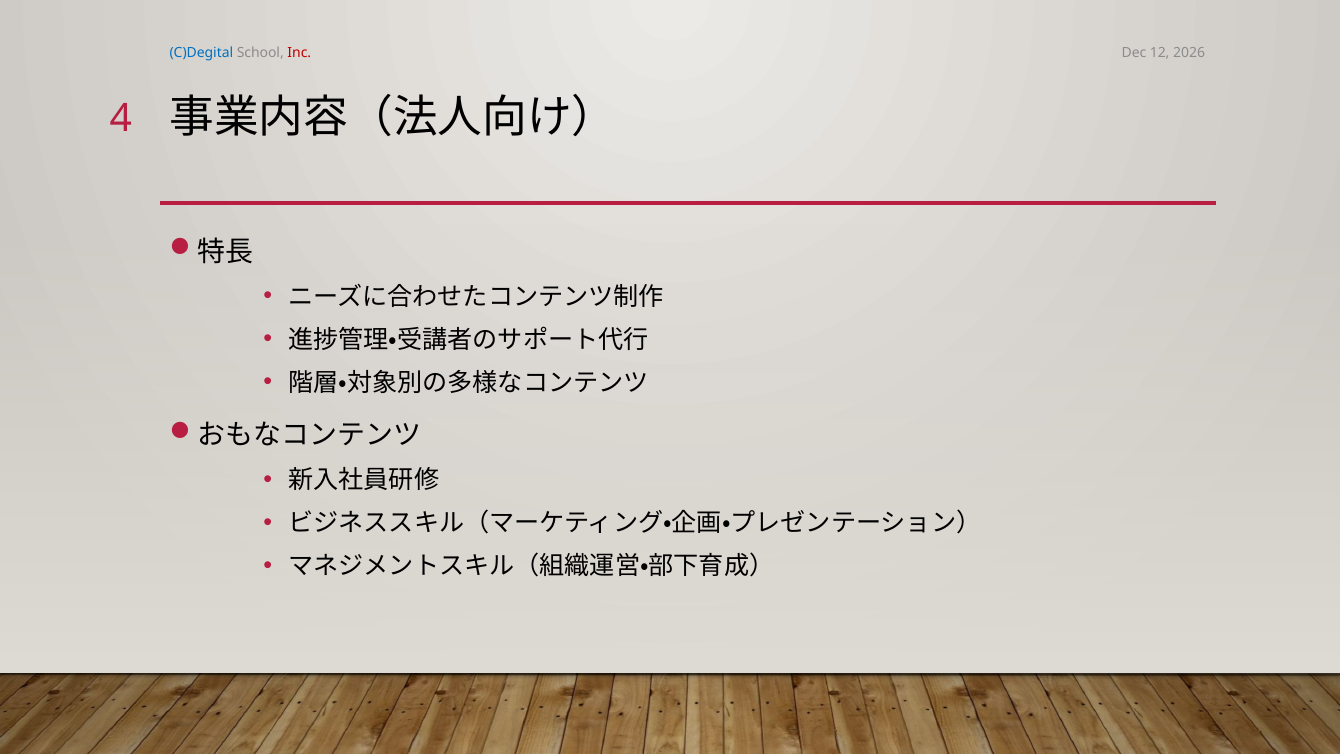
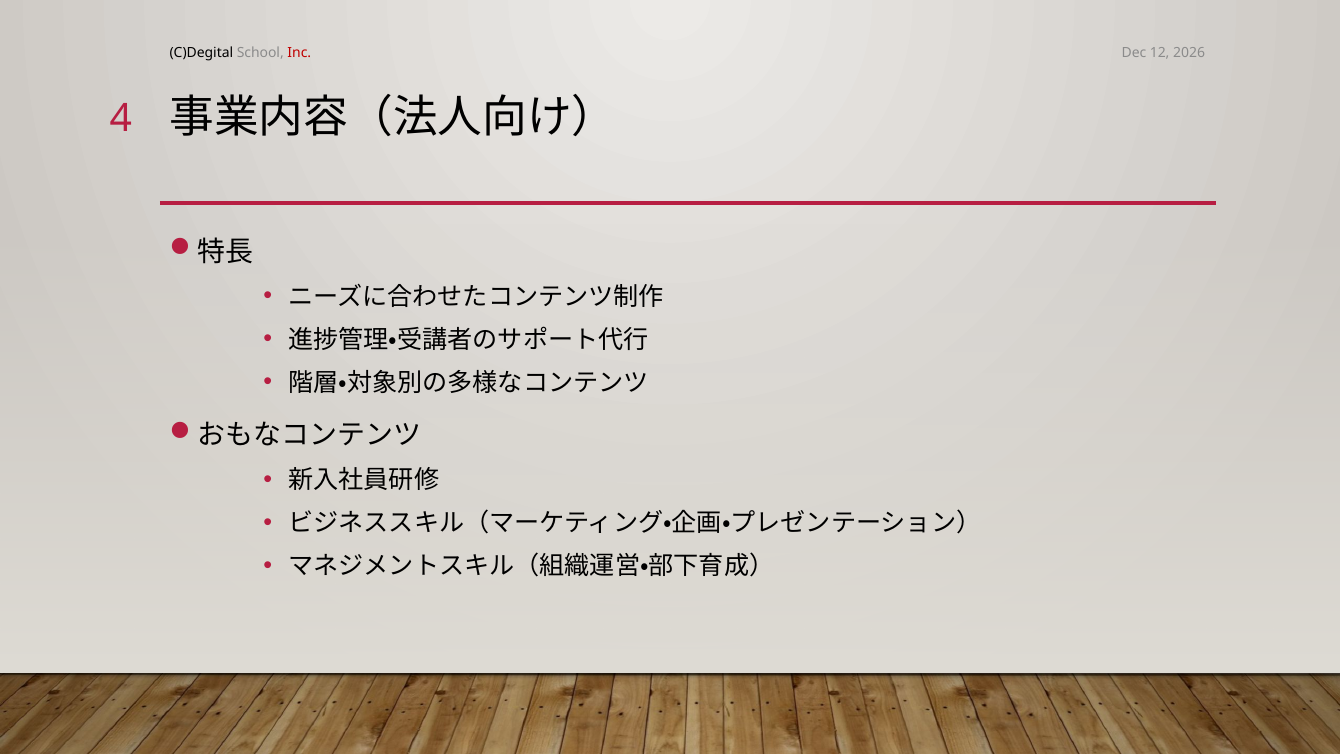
C)Degital colour: blue -> black
